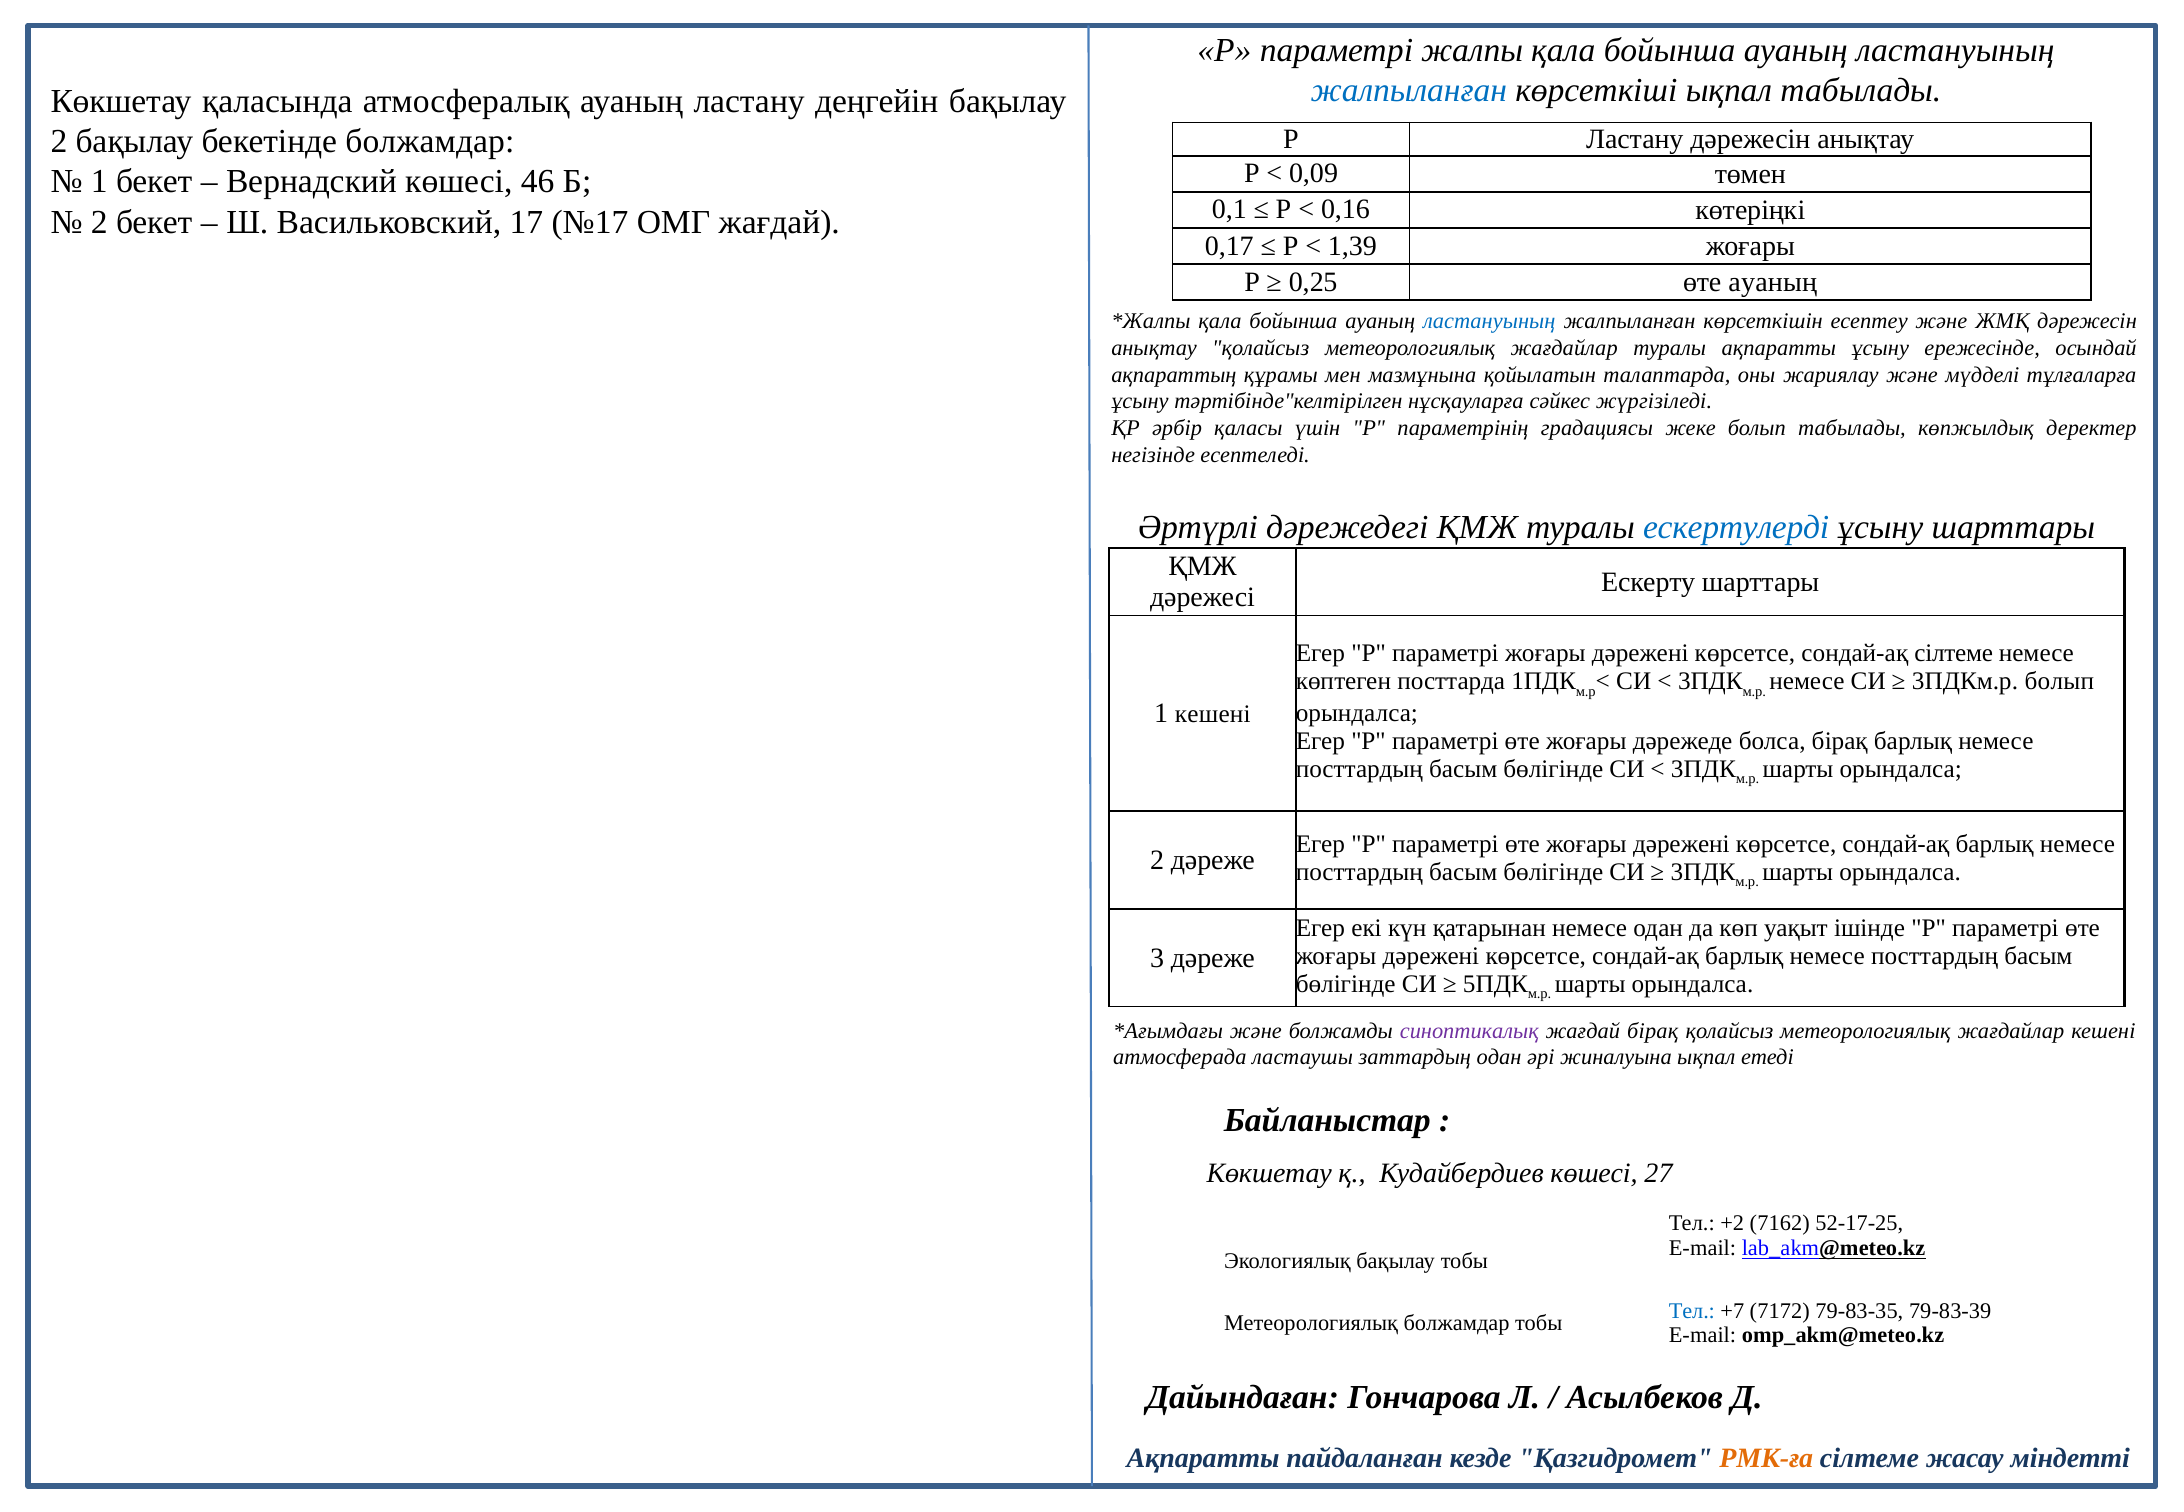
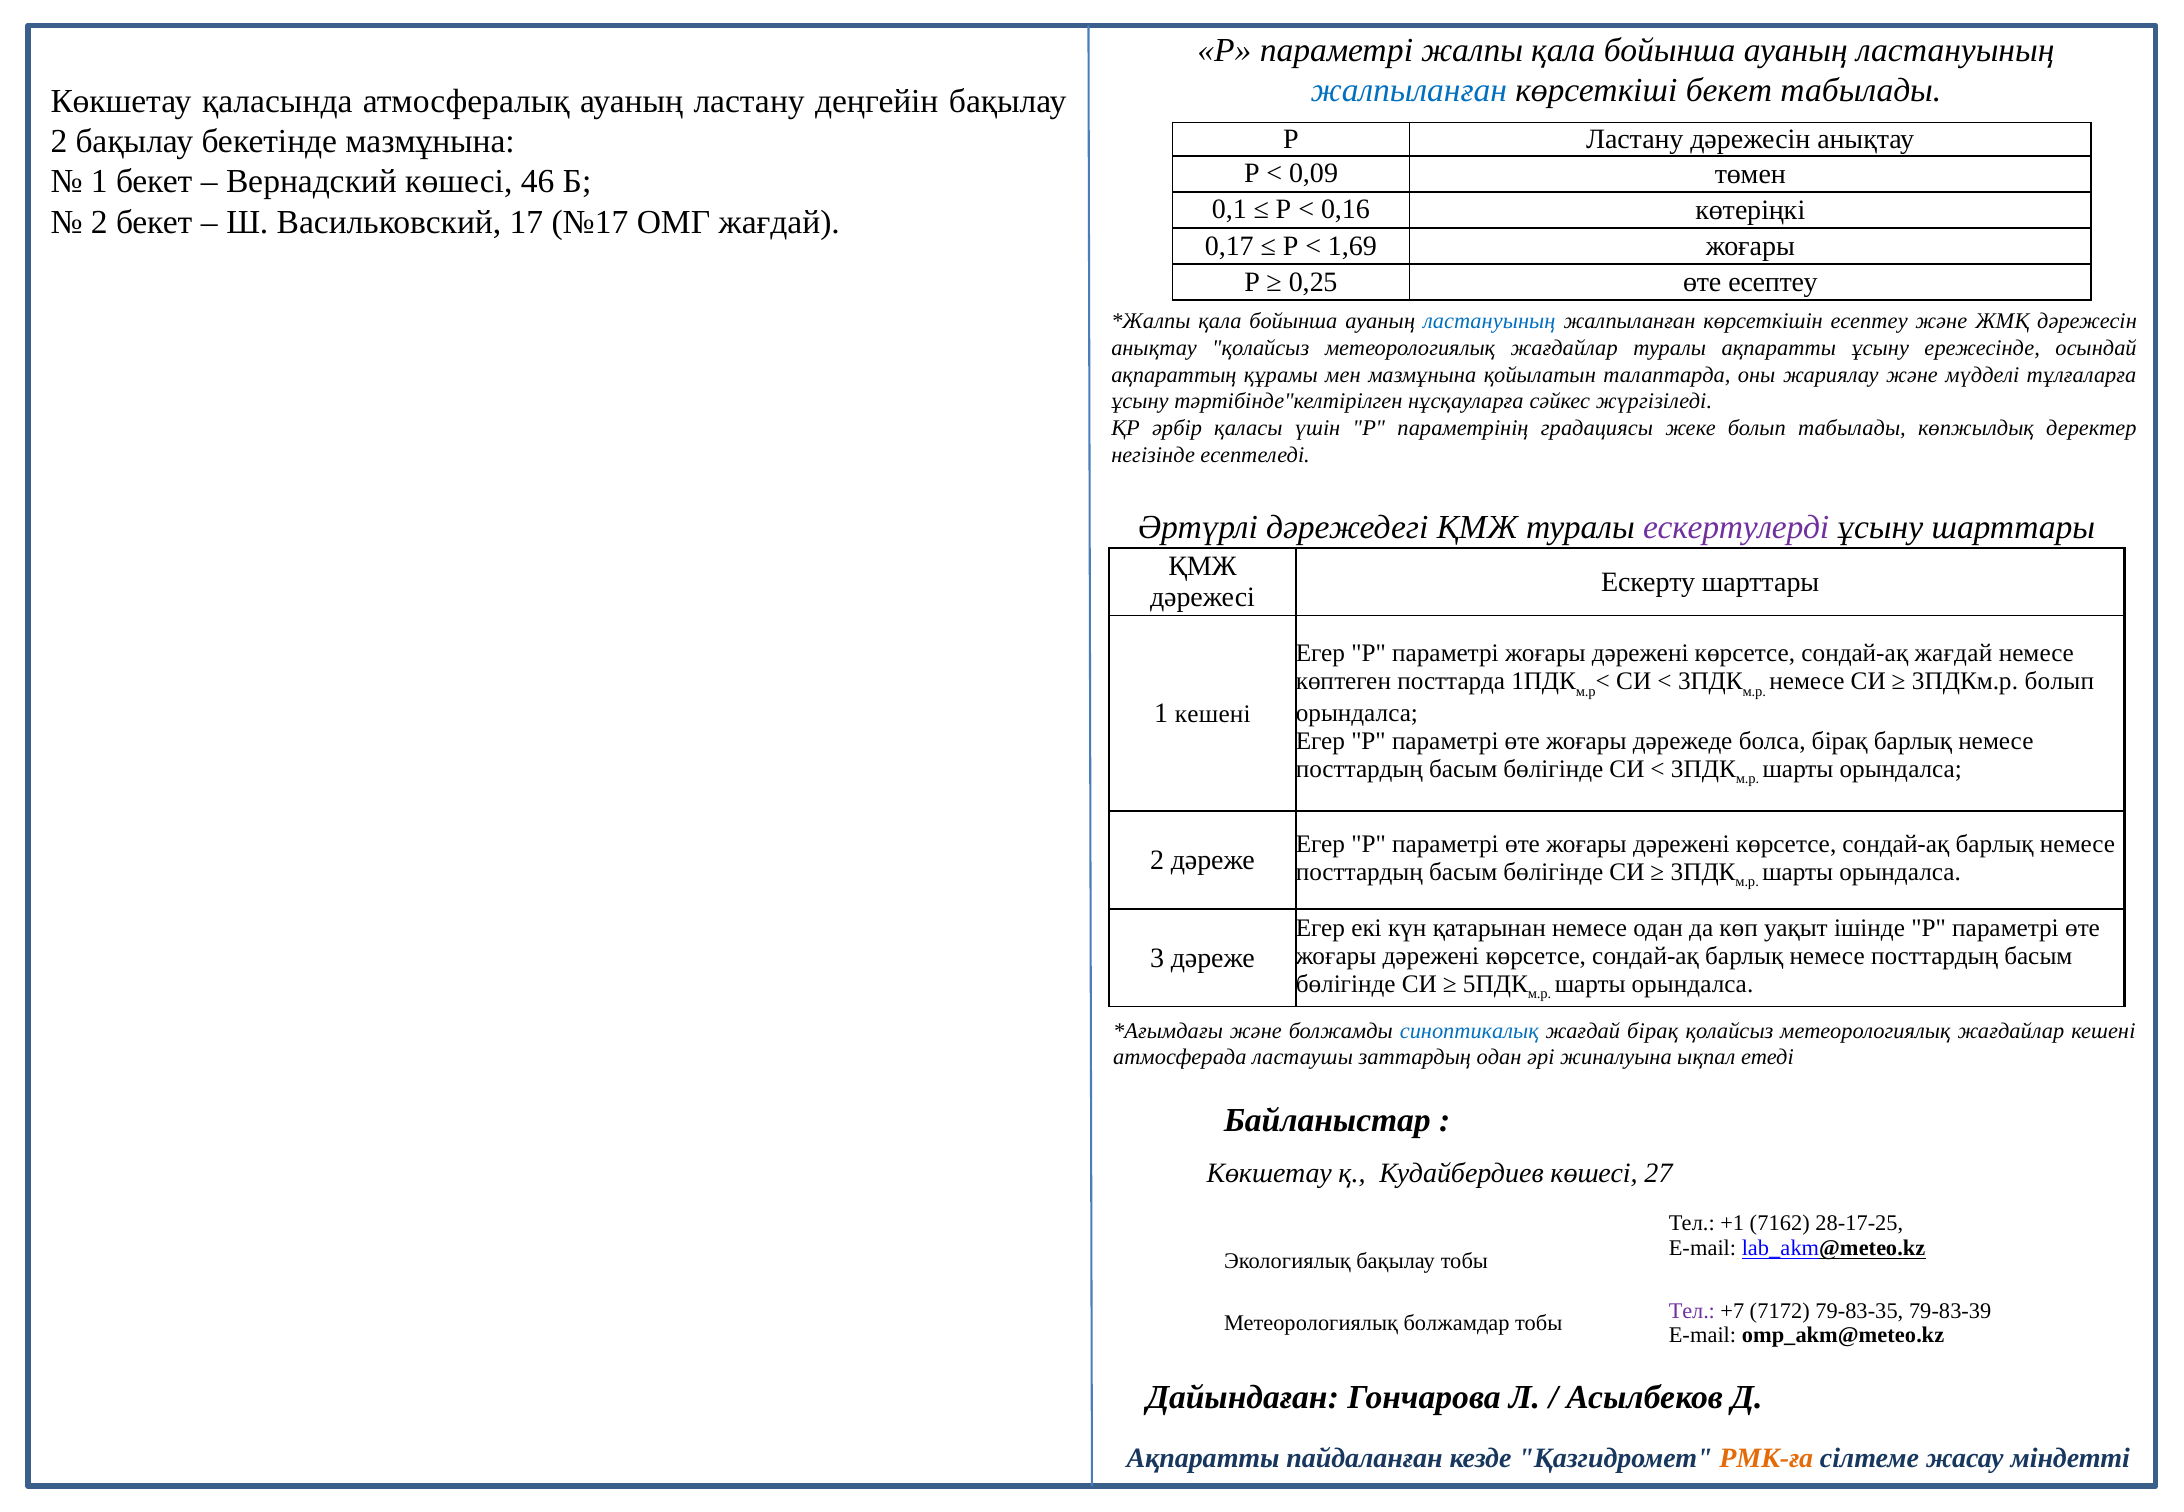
көрсеткіші ықпал: ықпал -> бекет
бекетінде болжамдар: болжамдар -> мазмұнына
1,39: 1,39 -> 1,69
өте ауаның: ауаның -> есептеу
ескертулерді colour: blue -> purple
сондай-ақ сілтеме: сілтеме -> жағдай
синоптикалық colour: purple -> blue
+2: +2 -> +1
52-17-25: 52-17-25 -> 28-17-25
Тел at (1692, 1311) colour: blue -> purple
